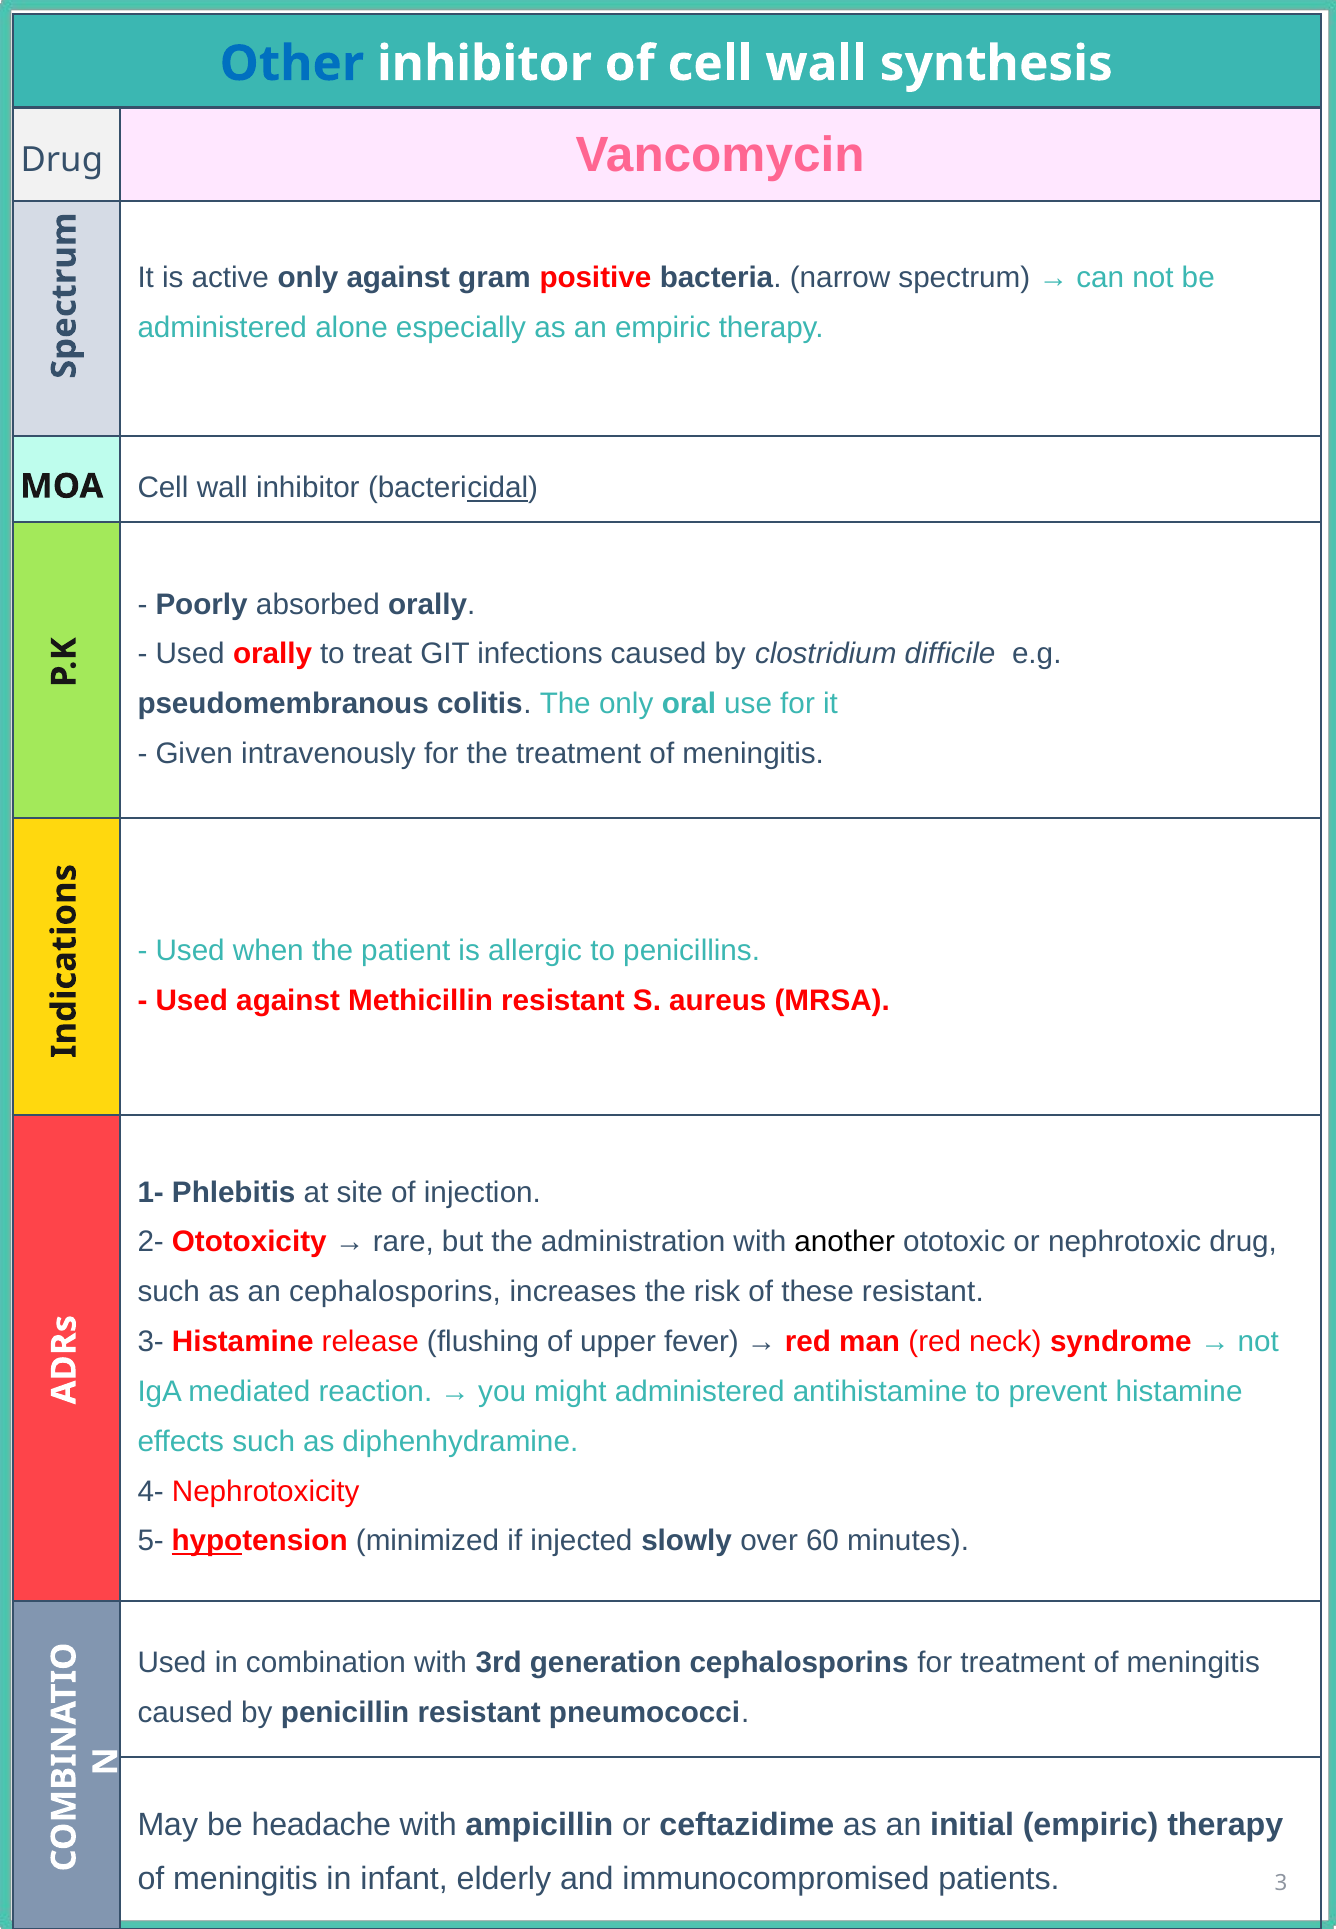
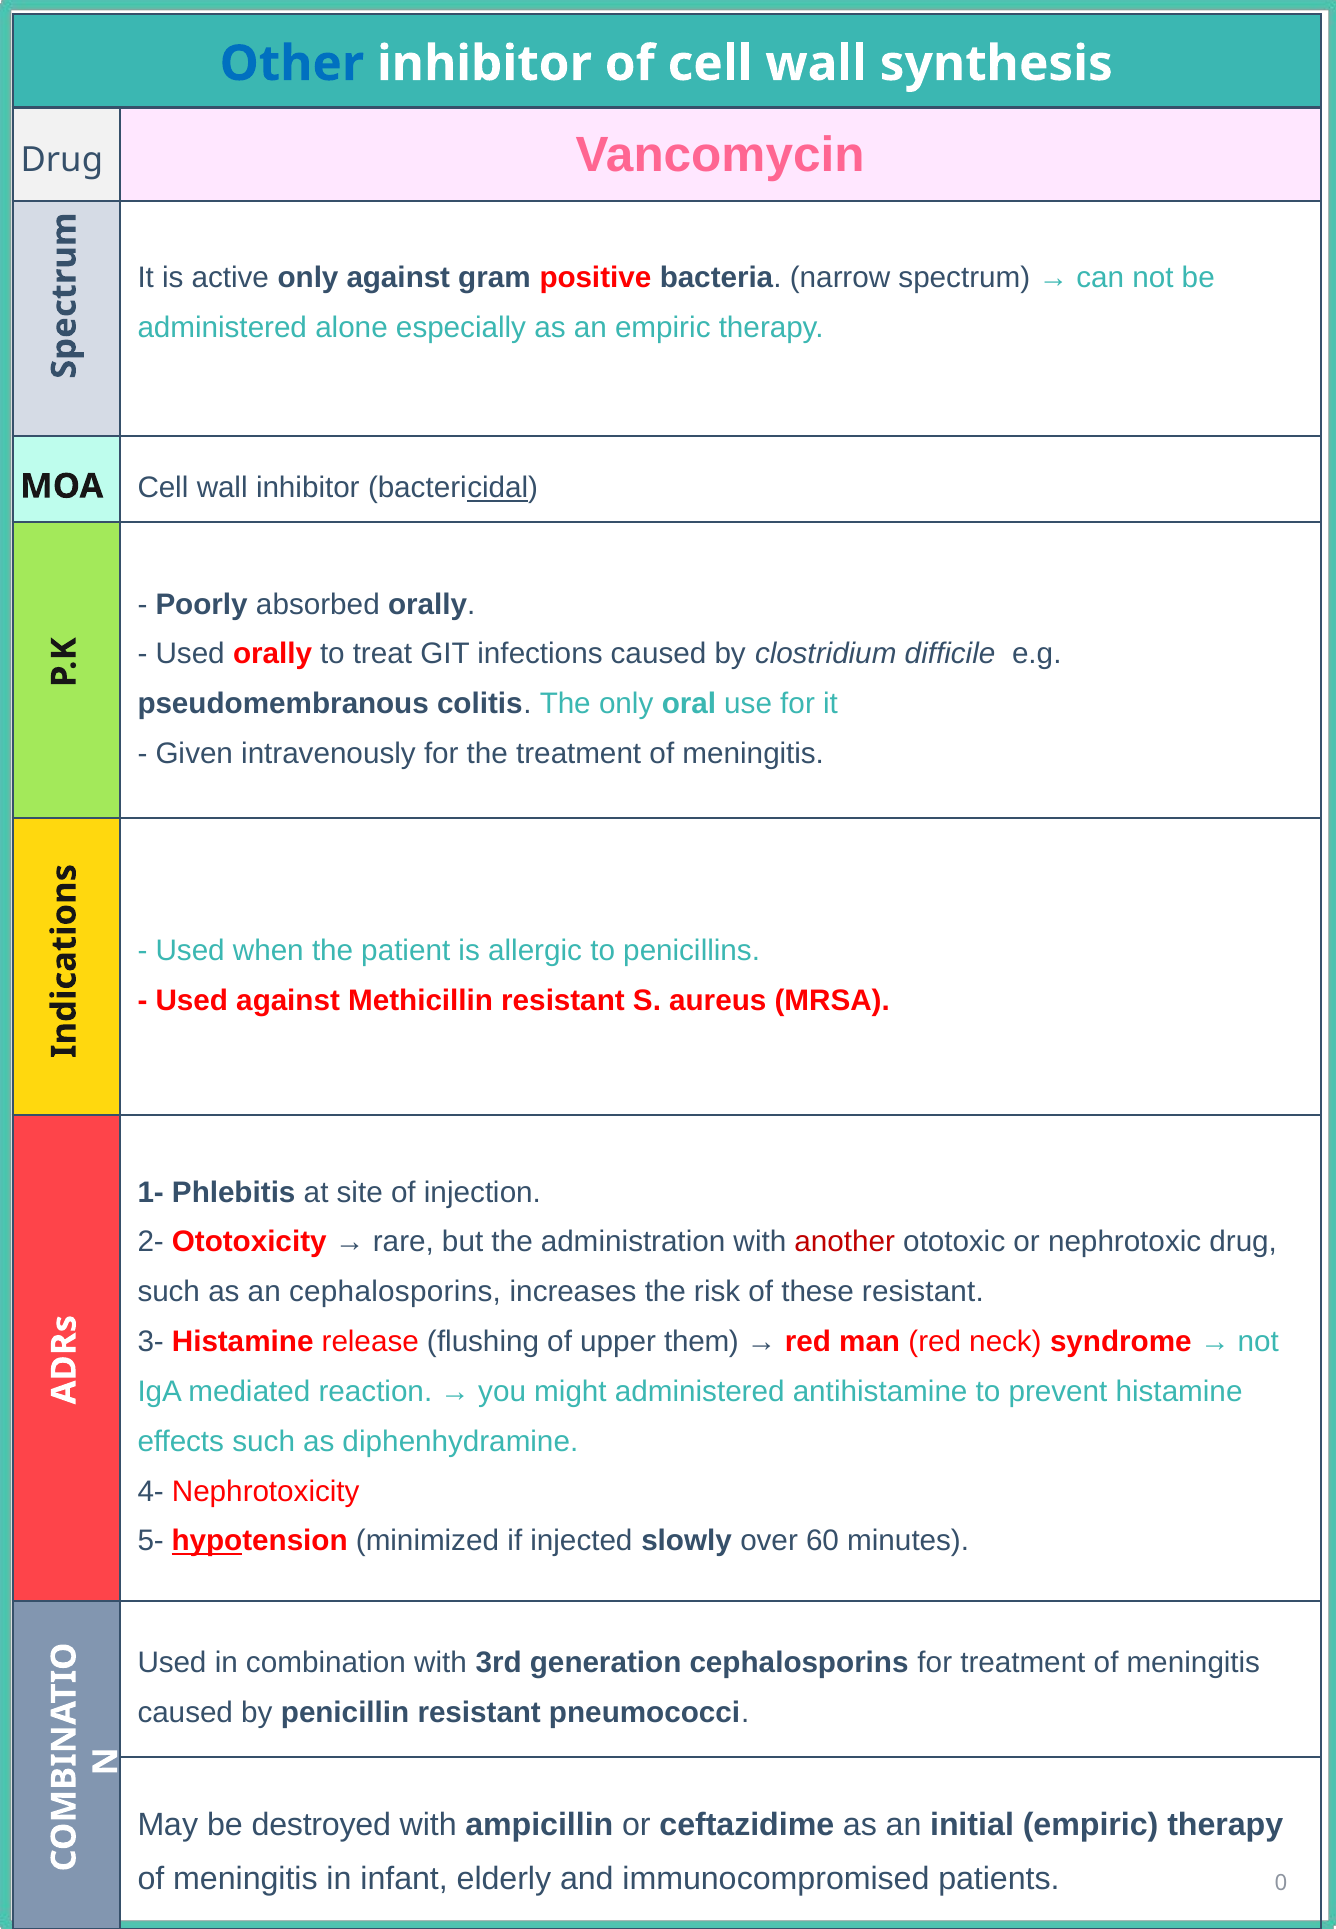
another colour: black -> red
fever: fever -> them
headache: headache -> destroyed
3: 3 -> 0
